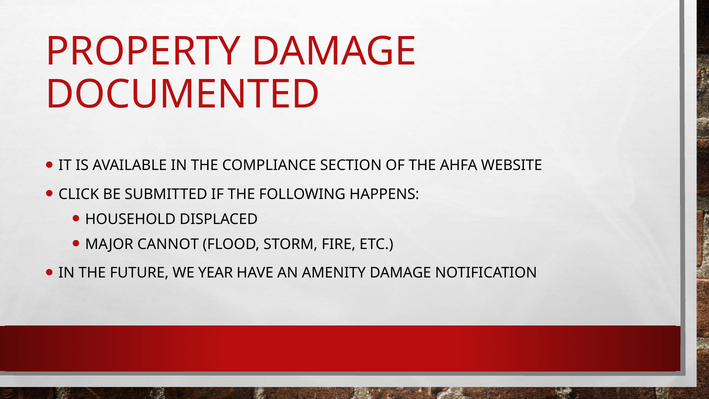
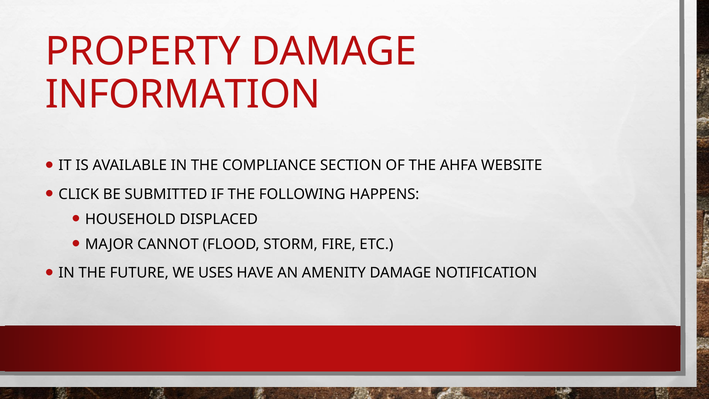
DOCUMENTED: DOCUMENTED -> INFORMATION
YEAR: YEAR -> USES
